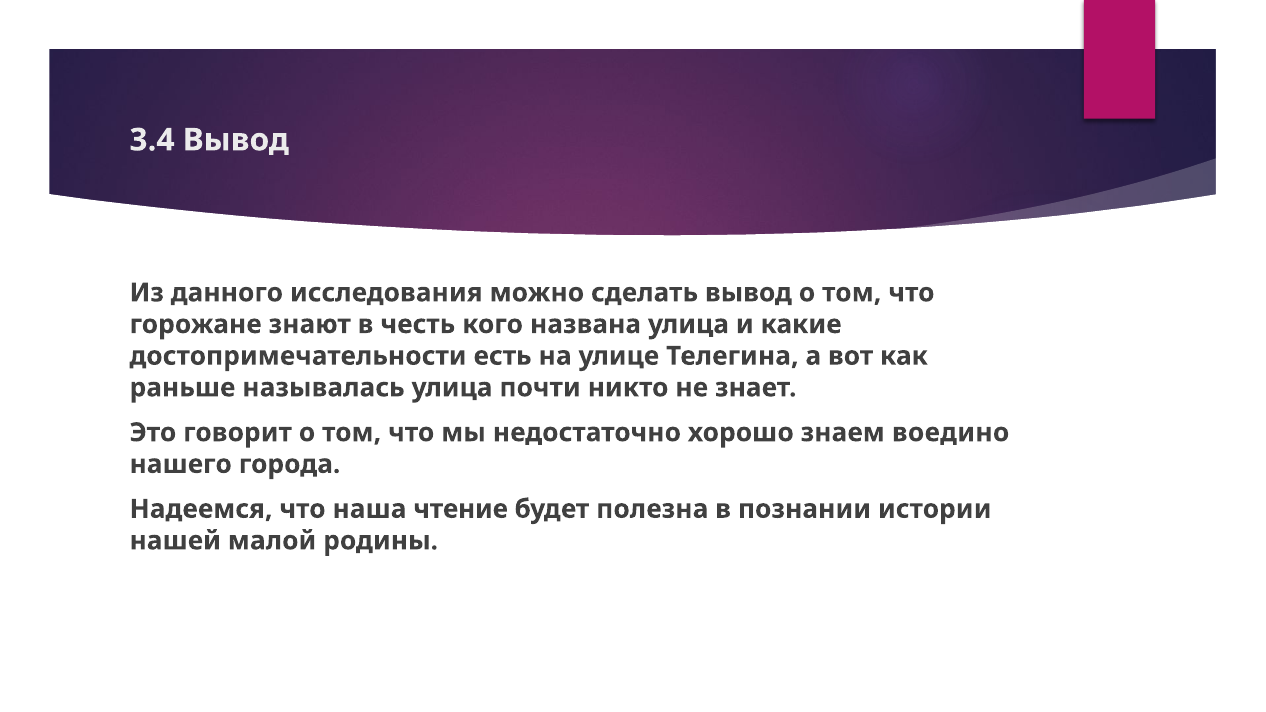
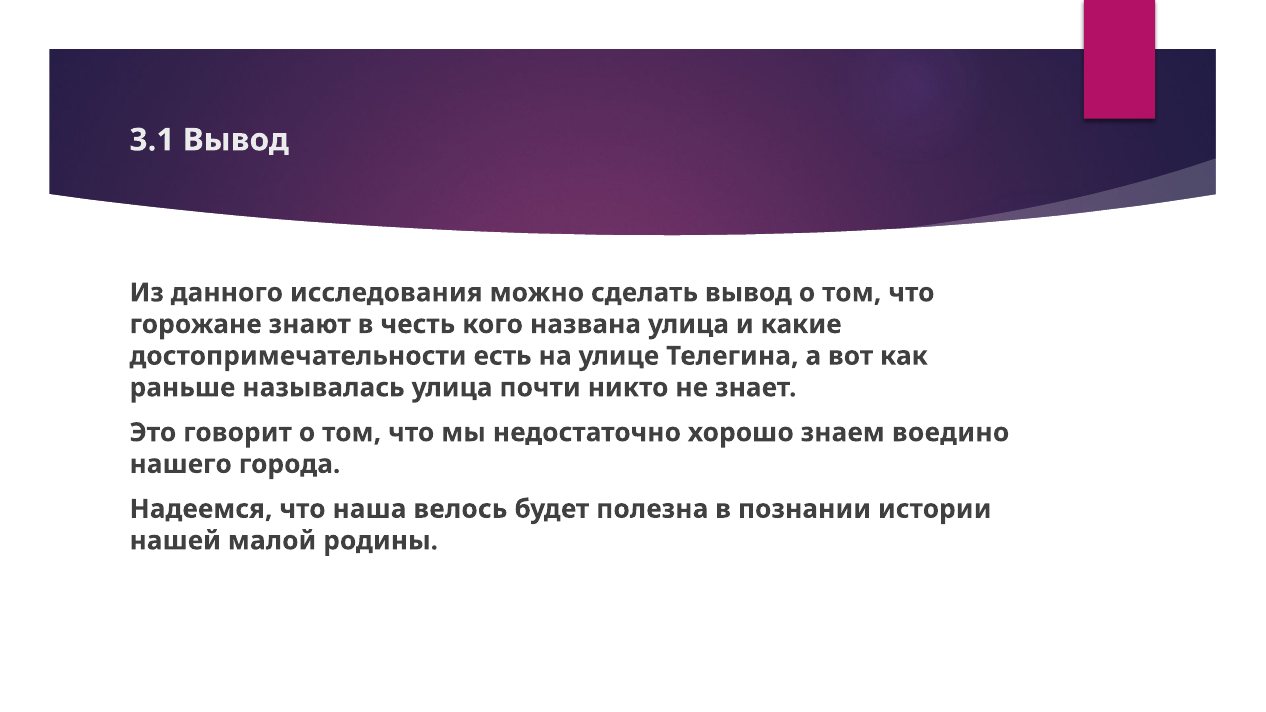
3.4: 3.4 -> 3.1
чтение: чтение -> велось
